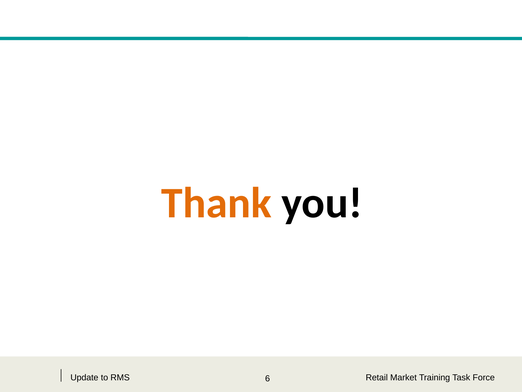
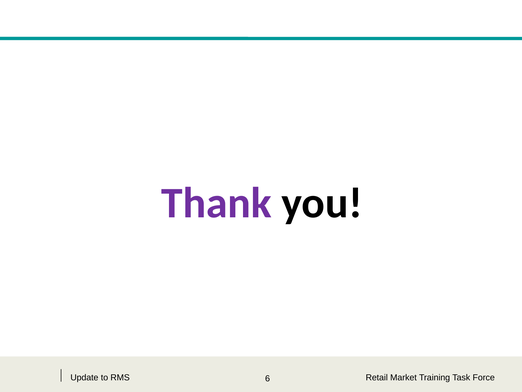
Thank colour: orange -> purple
